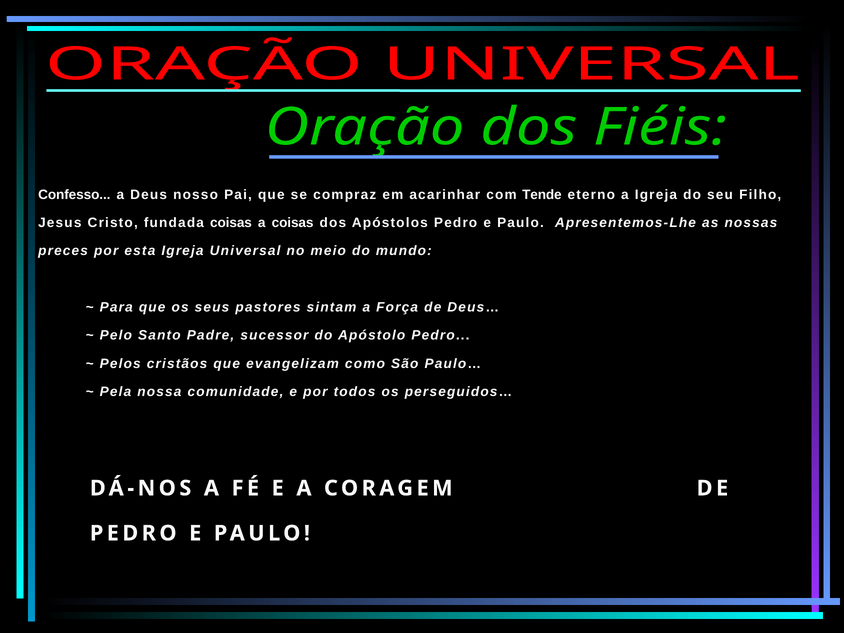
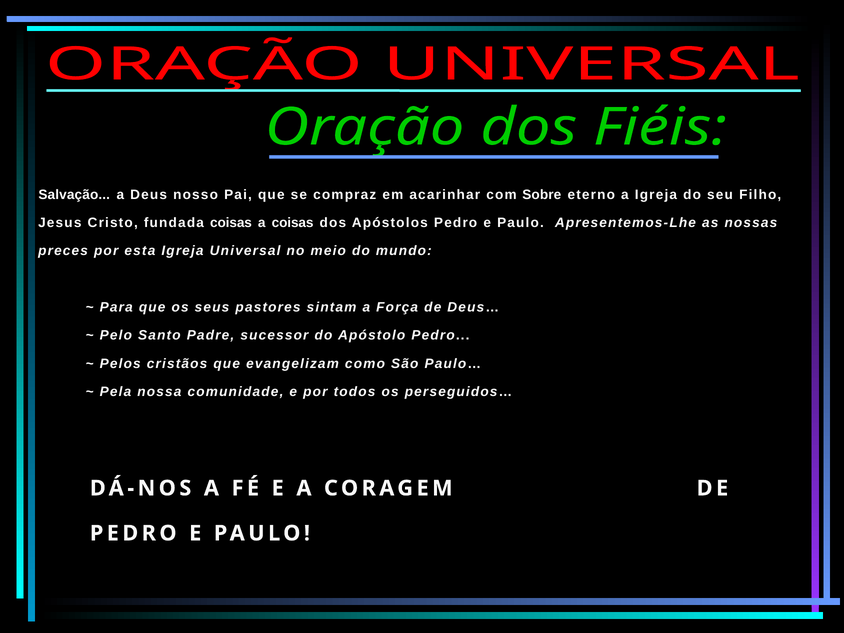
Confesso: Confesso -> Salvação
Tende: Tende -> Sobre
